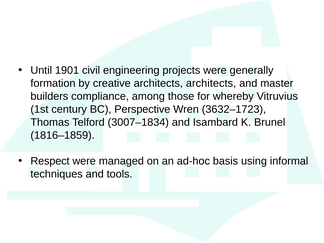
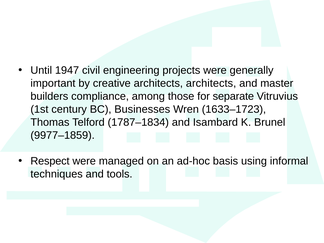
1901: 1901 -> 1947
formation: formation -> important
whereby: whereby -> separate
Perspective: Perspective -> Businesses
3632–1723: 3632–1723 -> 1633–1723
3007–1834: 3007–1834 -> 1787–1834
1816–1859: 1816–1859 -> 9977–1859
